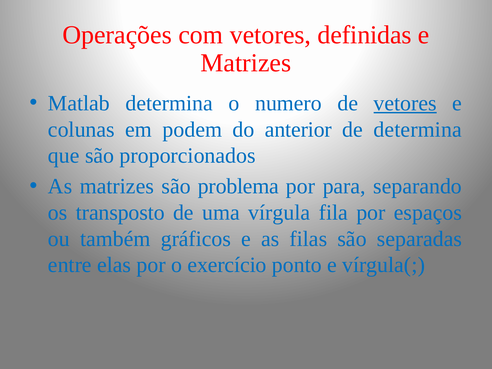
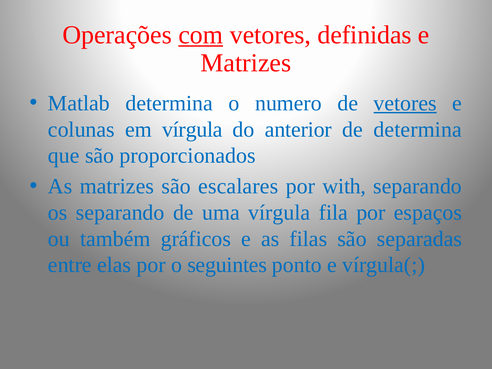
com underline: none -> present
em podem: podem -> vírgula
problema: problema -> escalares
para: para -> with
os transposto: transposto -> separando
exercício: exercício -> seguintes
